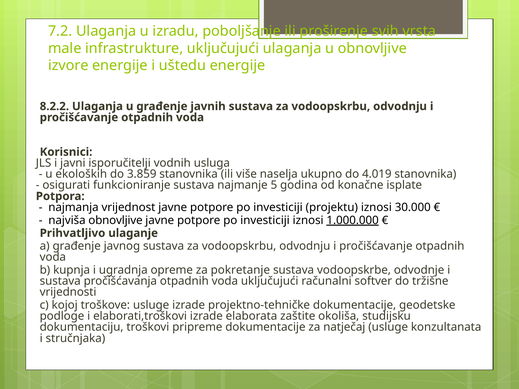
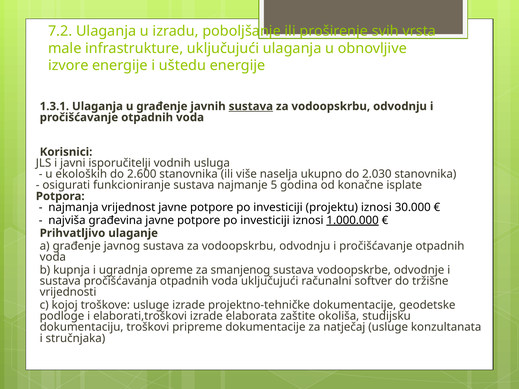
8.2.2: 8.2.2 -> 1.3.1
sustava at (251, 106) underline: none -> present
3.859: 3.859 -> 2.600
4.019: 4.019 -> 2.030
najviša obnovljive: obnovljive -> građevina
pokretanje: pokretanje -> smanjenog
